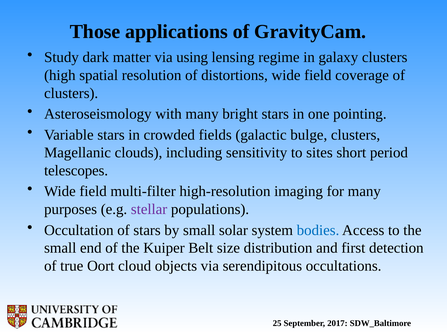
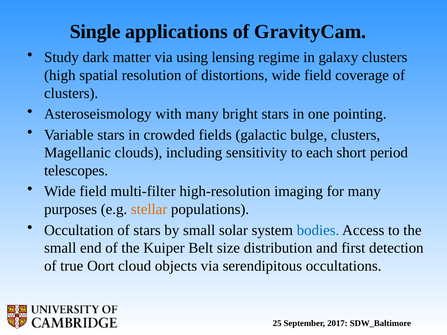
Those: Those -> Single
sites: sites -> each
stellar colour: purple -> orange
